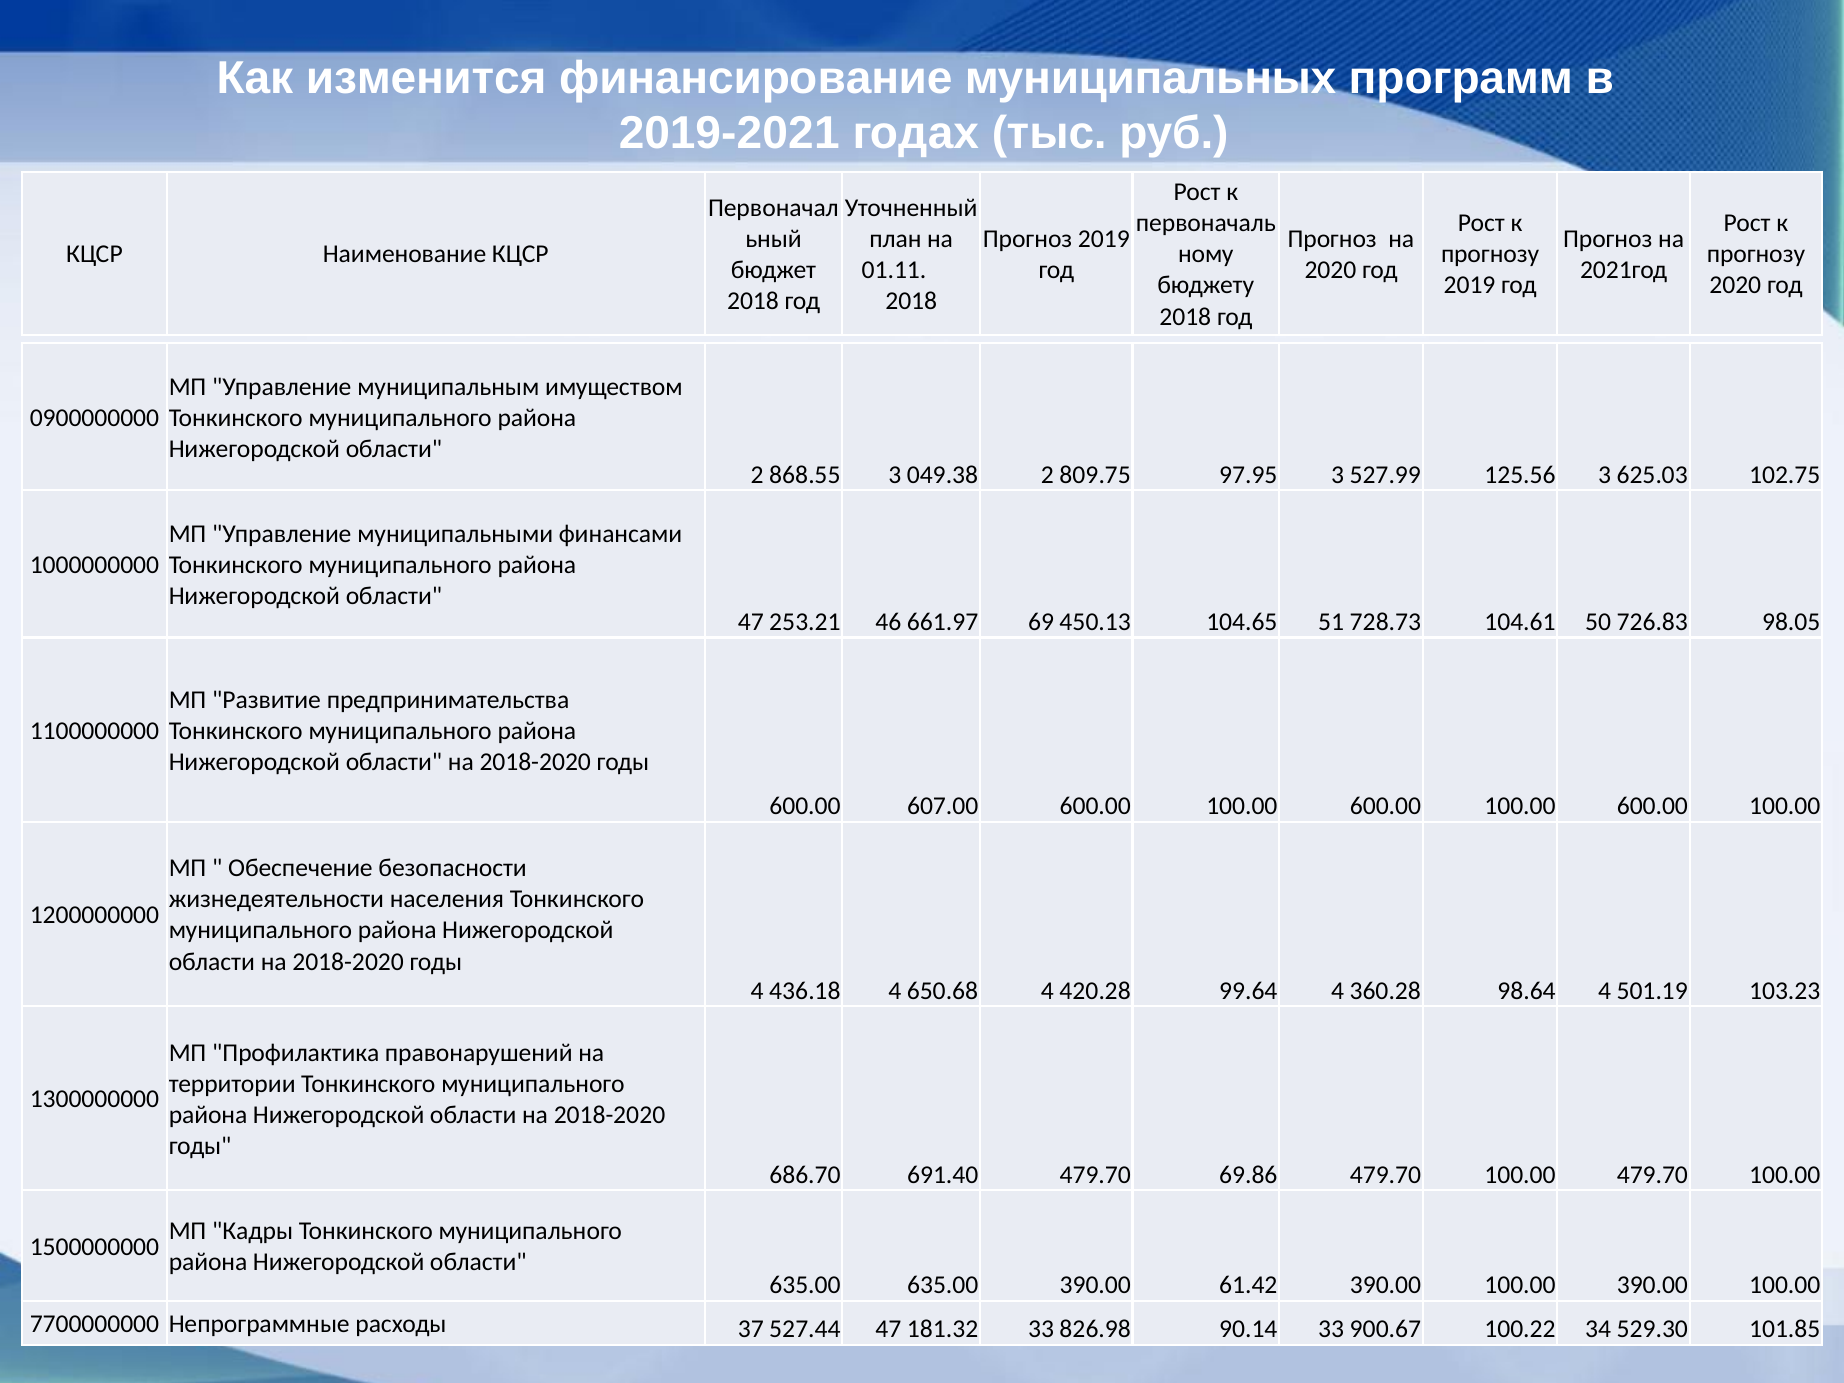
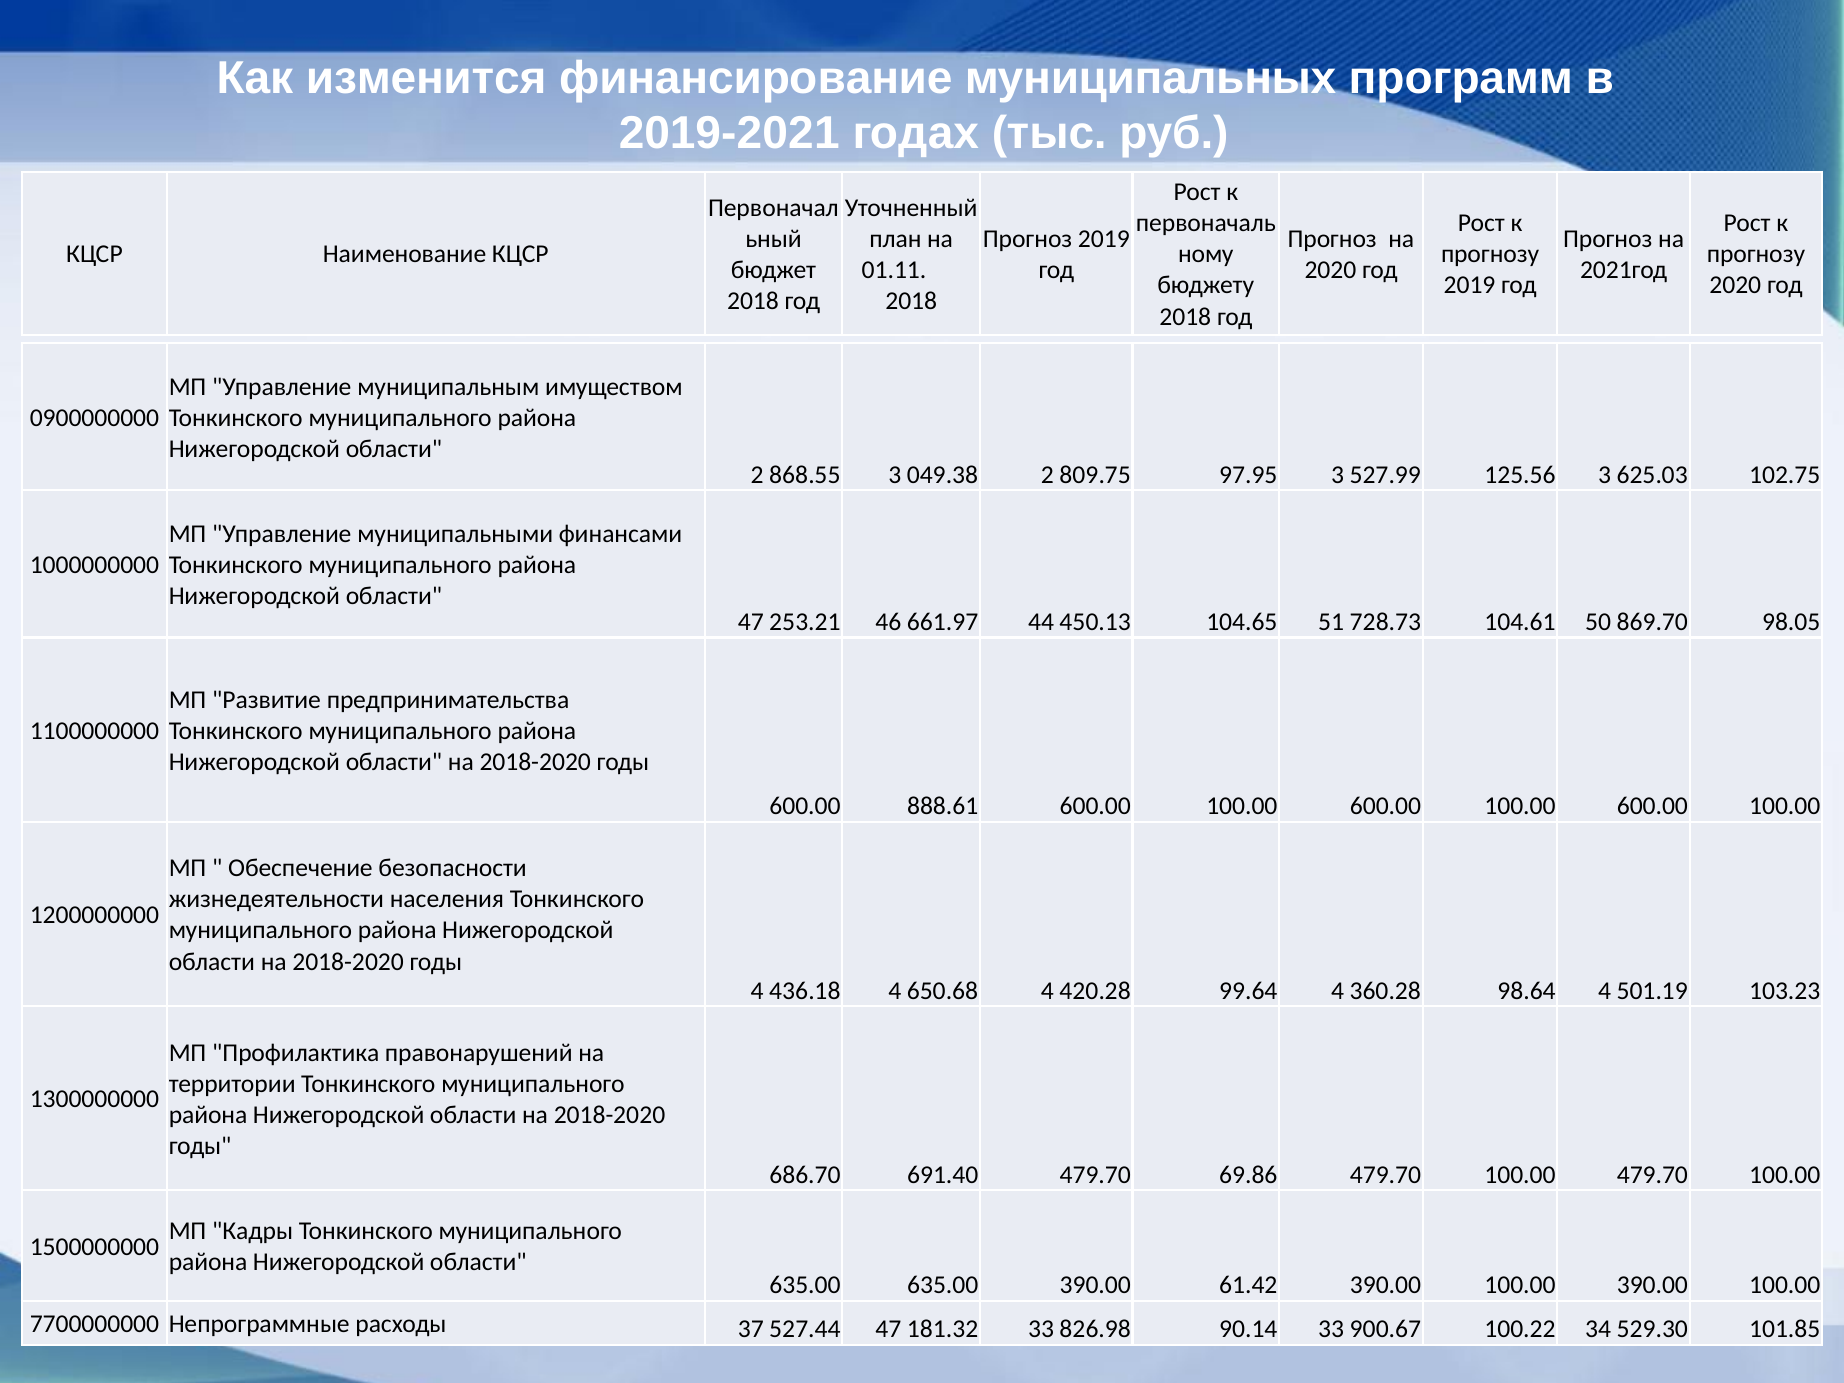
69: 69 -> 44
726.83: 726.83 -> 869.70
607.00: 607.00 -> 888.61
